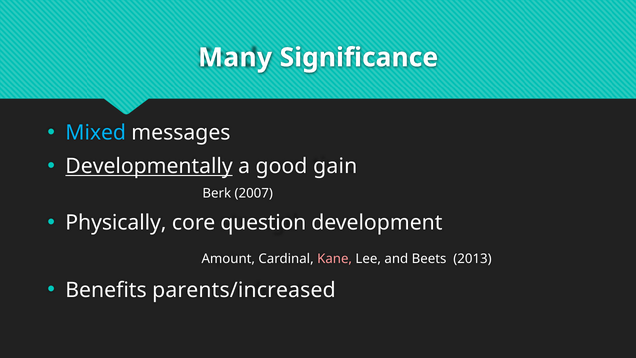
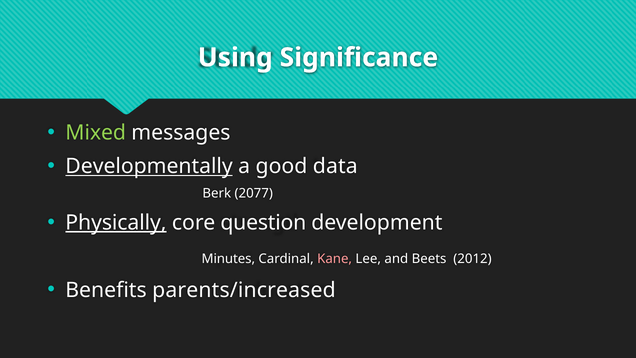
Many: Many -> Using
Mixed colour: light blue -> light green
gain: gain -> data
2007: 2007 -> 2077
Physically underline: none -> present
Amount: Amount -> Minutes
2013: 2013 -> 2012
